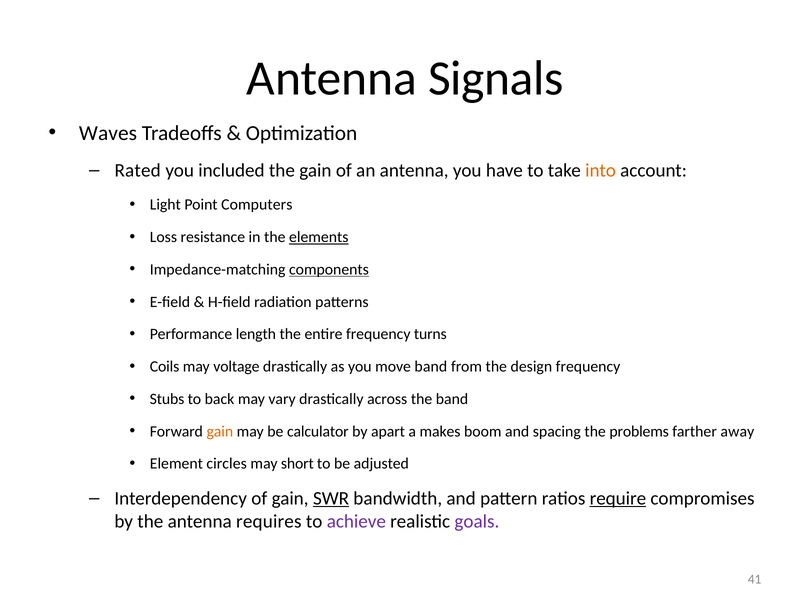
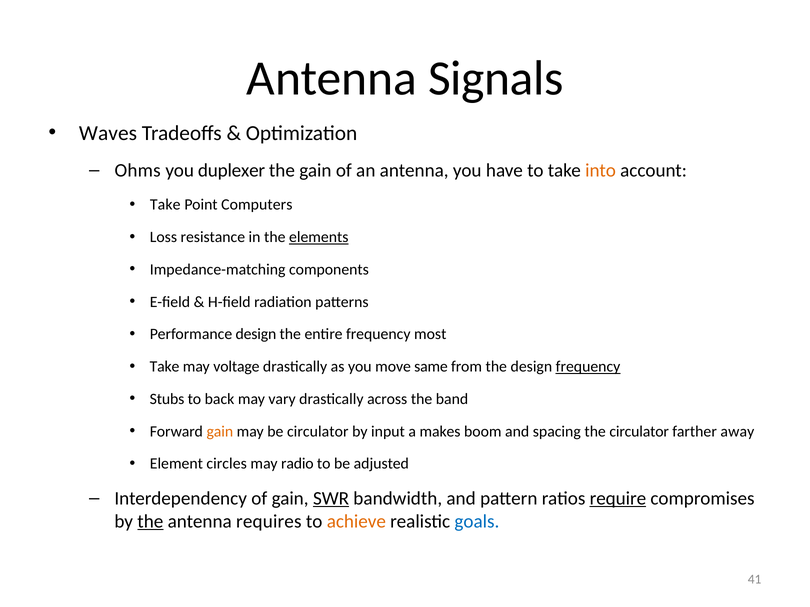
Rated: Rated -> Ohms
included: included -> duplexer
Light at (165, 205): Light -> Take
components underline: present -> none
Performance length: length -> design
turns: turns -> most
Coils at (165, 367): Coils -> Take
move band: band -> same
frequency at (588, 367) underline: none -> present
be calculator: calculator -> circulator
apart: apart -> input
the problems: problems -> circulator
short: short -> radio
the at (150, 522) underline: none -> present
achieve colour: purple -> orange
goals colour: purple -> blue
